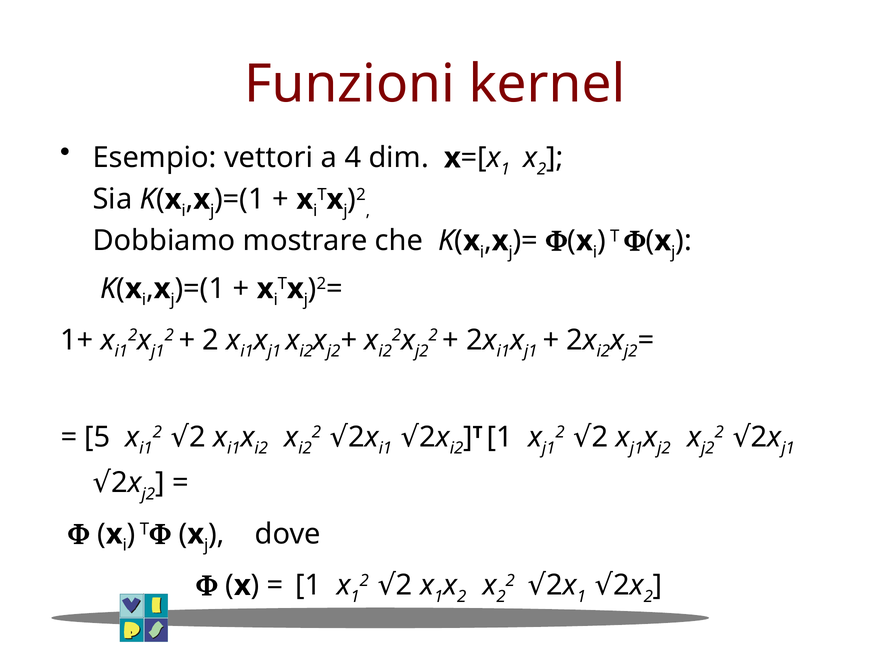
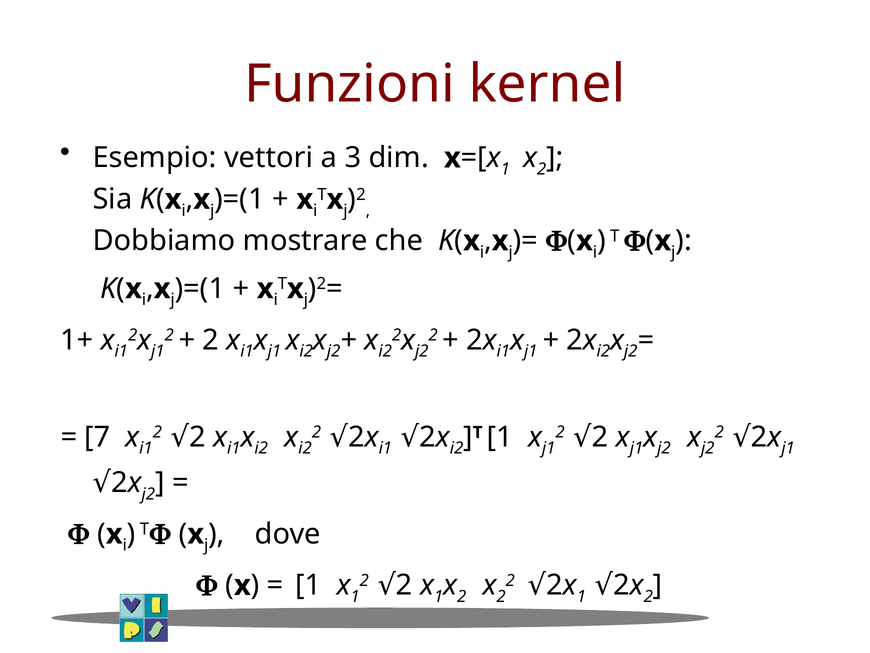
4: 4 -> 3
5: 5 -> 7
